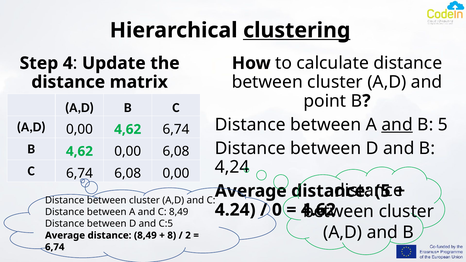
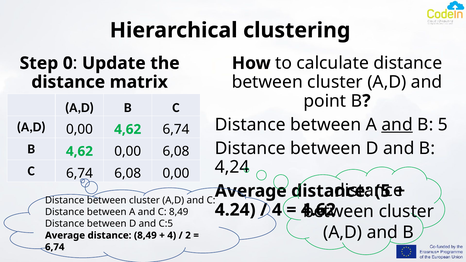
clustering underline: present -> none
4: 4 -> 0
0 at (277, 210): 0 -> 4
8 at (172, 235): 8 -> 4
